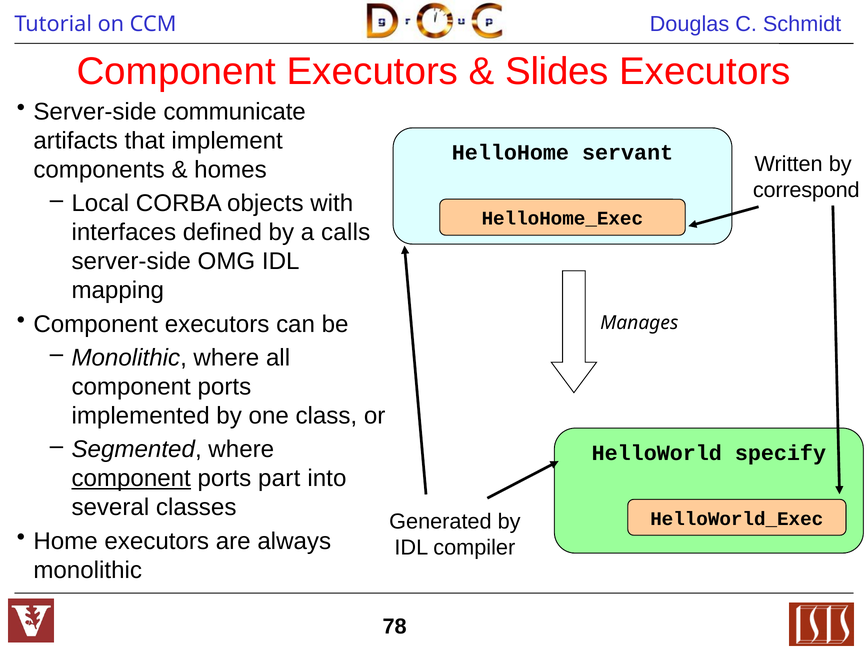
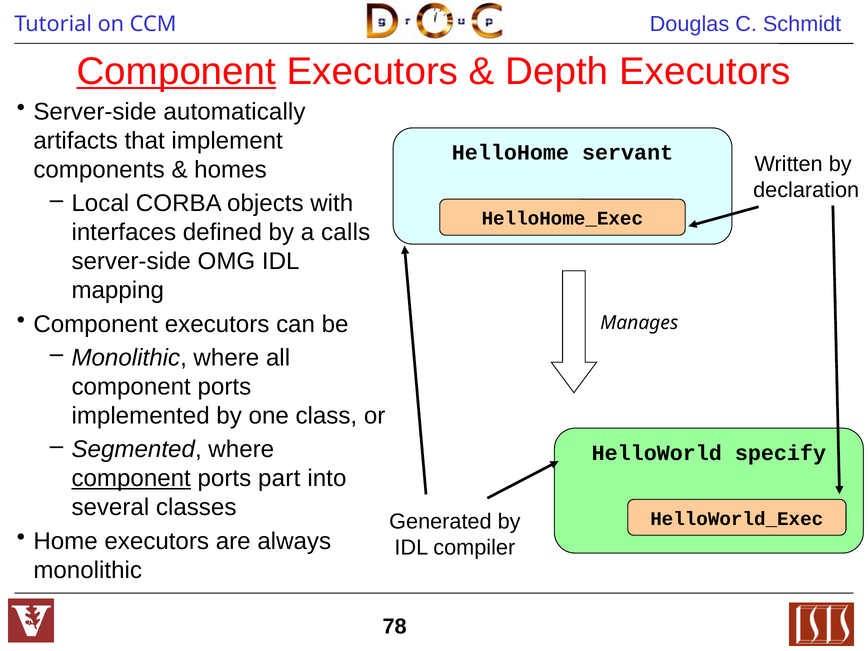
Component at (176, 71) underline: none -> present
Slides: Slides -> Depth
communicate: communicate -> automatically
correspond: correspond -> declaration
